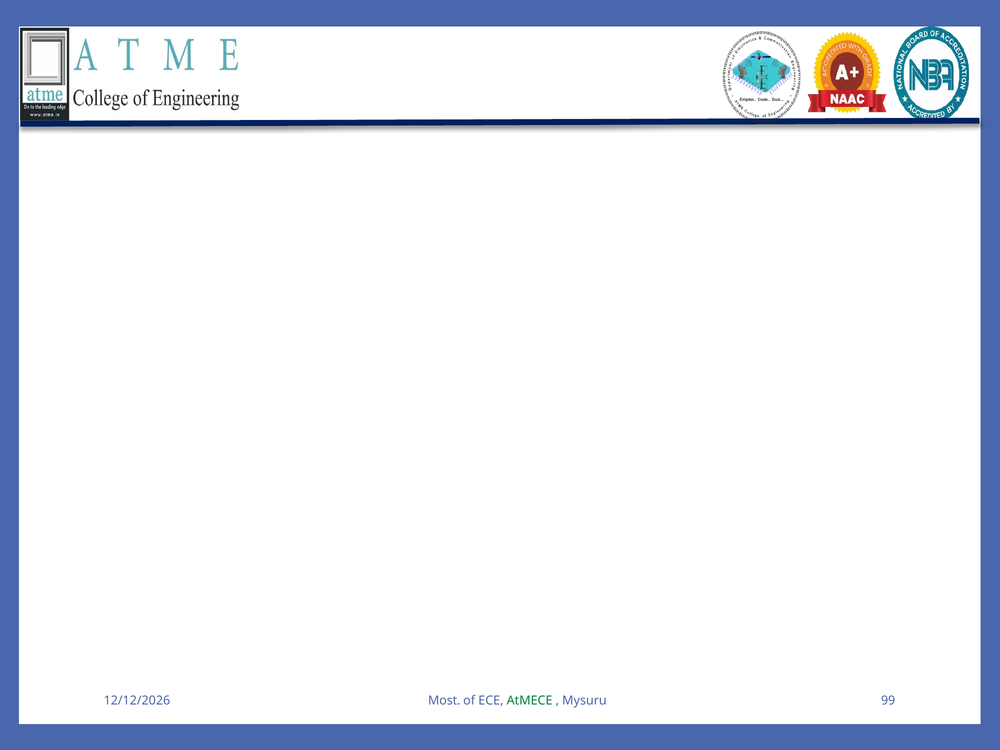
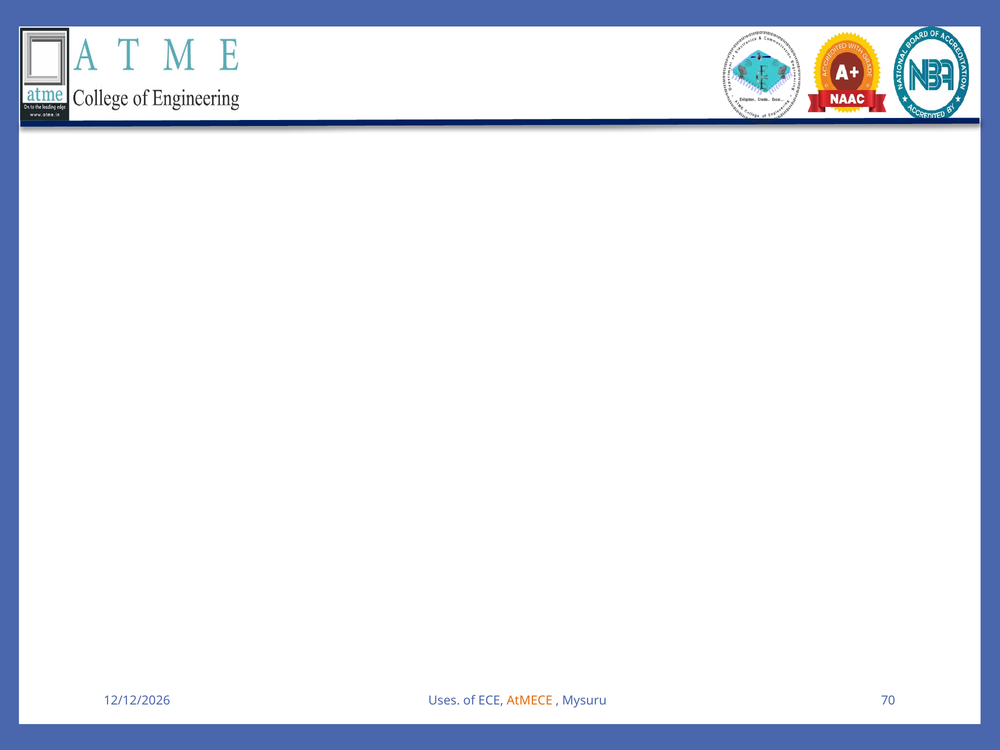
Most: Most -> Uses
AtMECE colour: green -> orange
99: 99 -> 70
